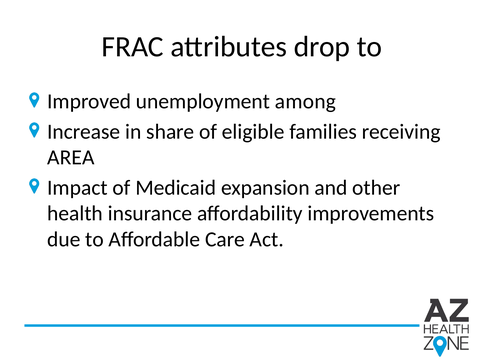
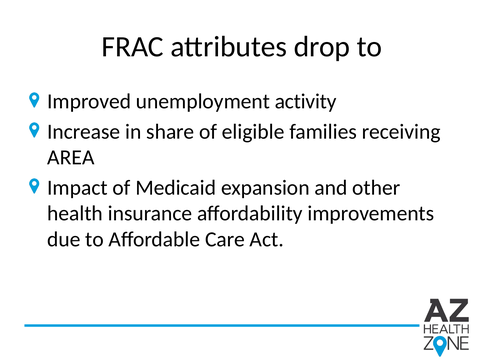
among: among -> activity
